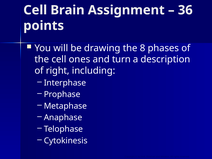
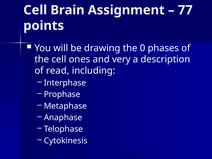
36: 36 -> 77
8: 8 -> 0
turn: turn -> very
right: right -> read
